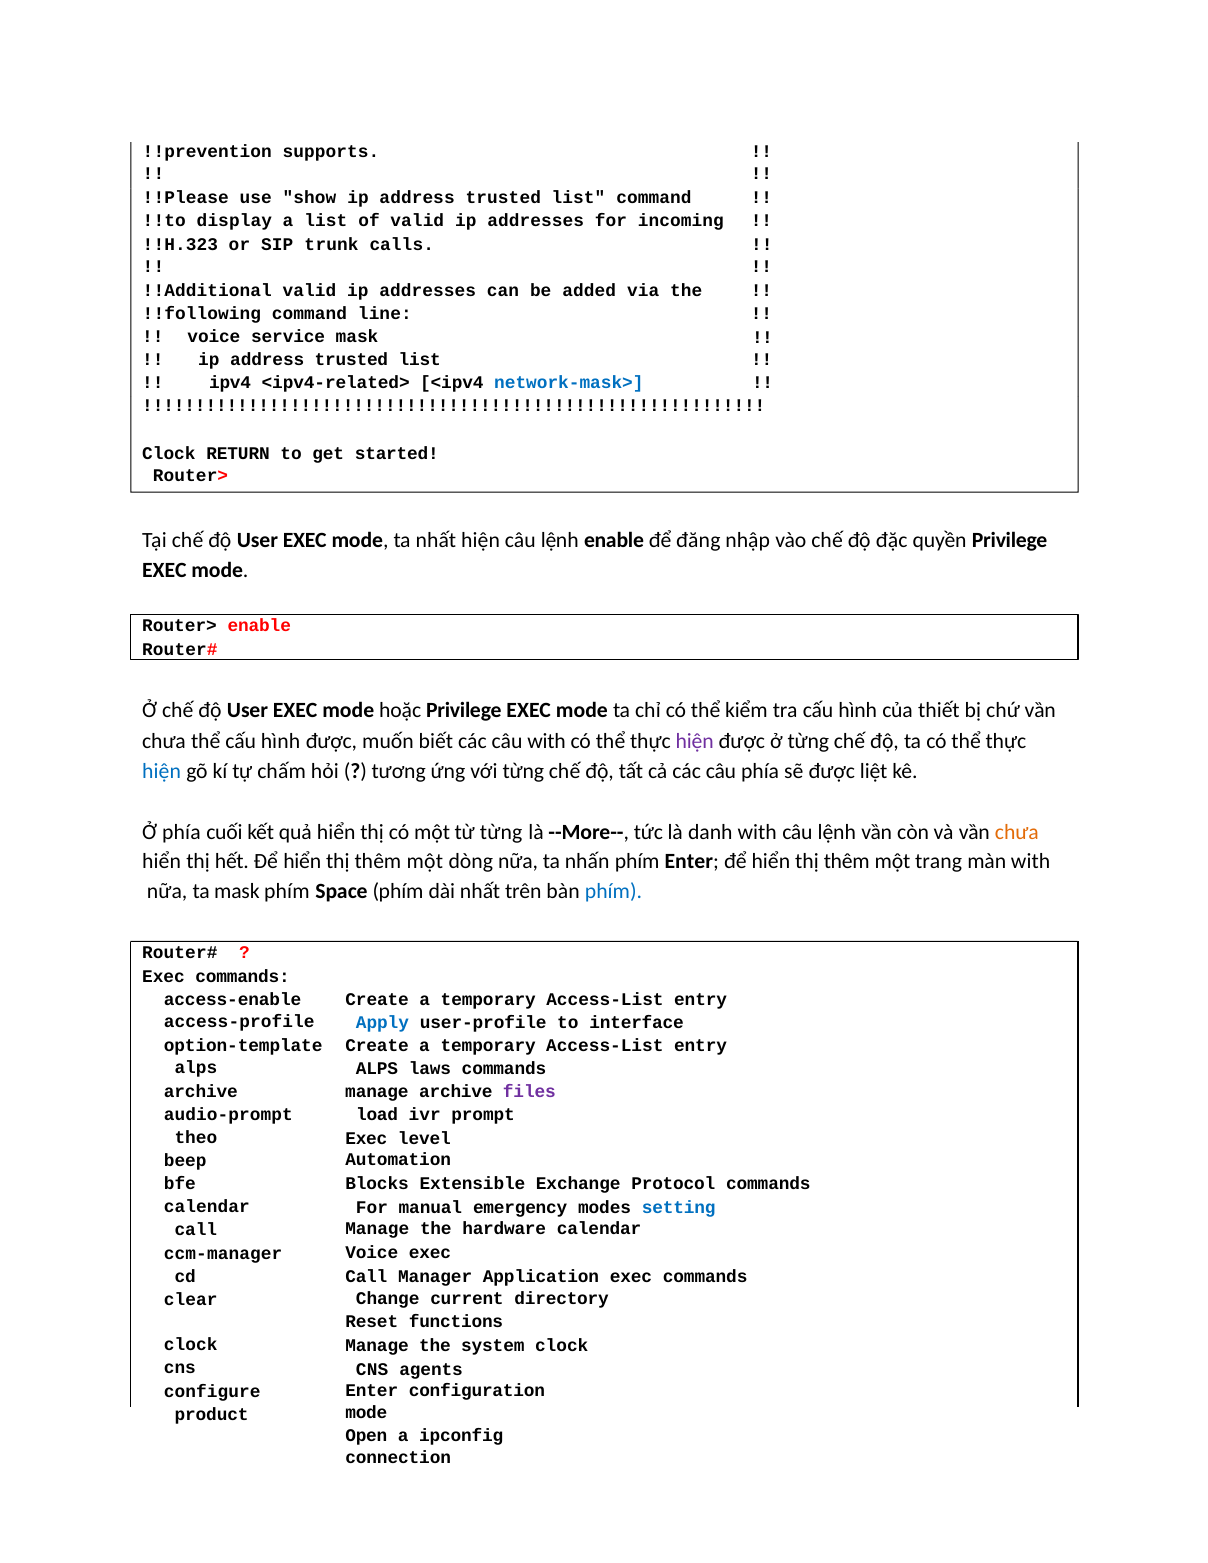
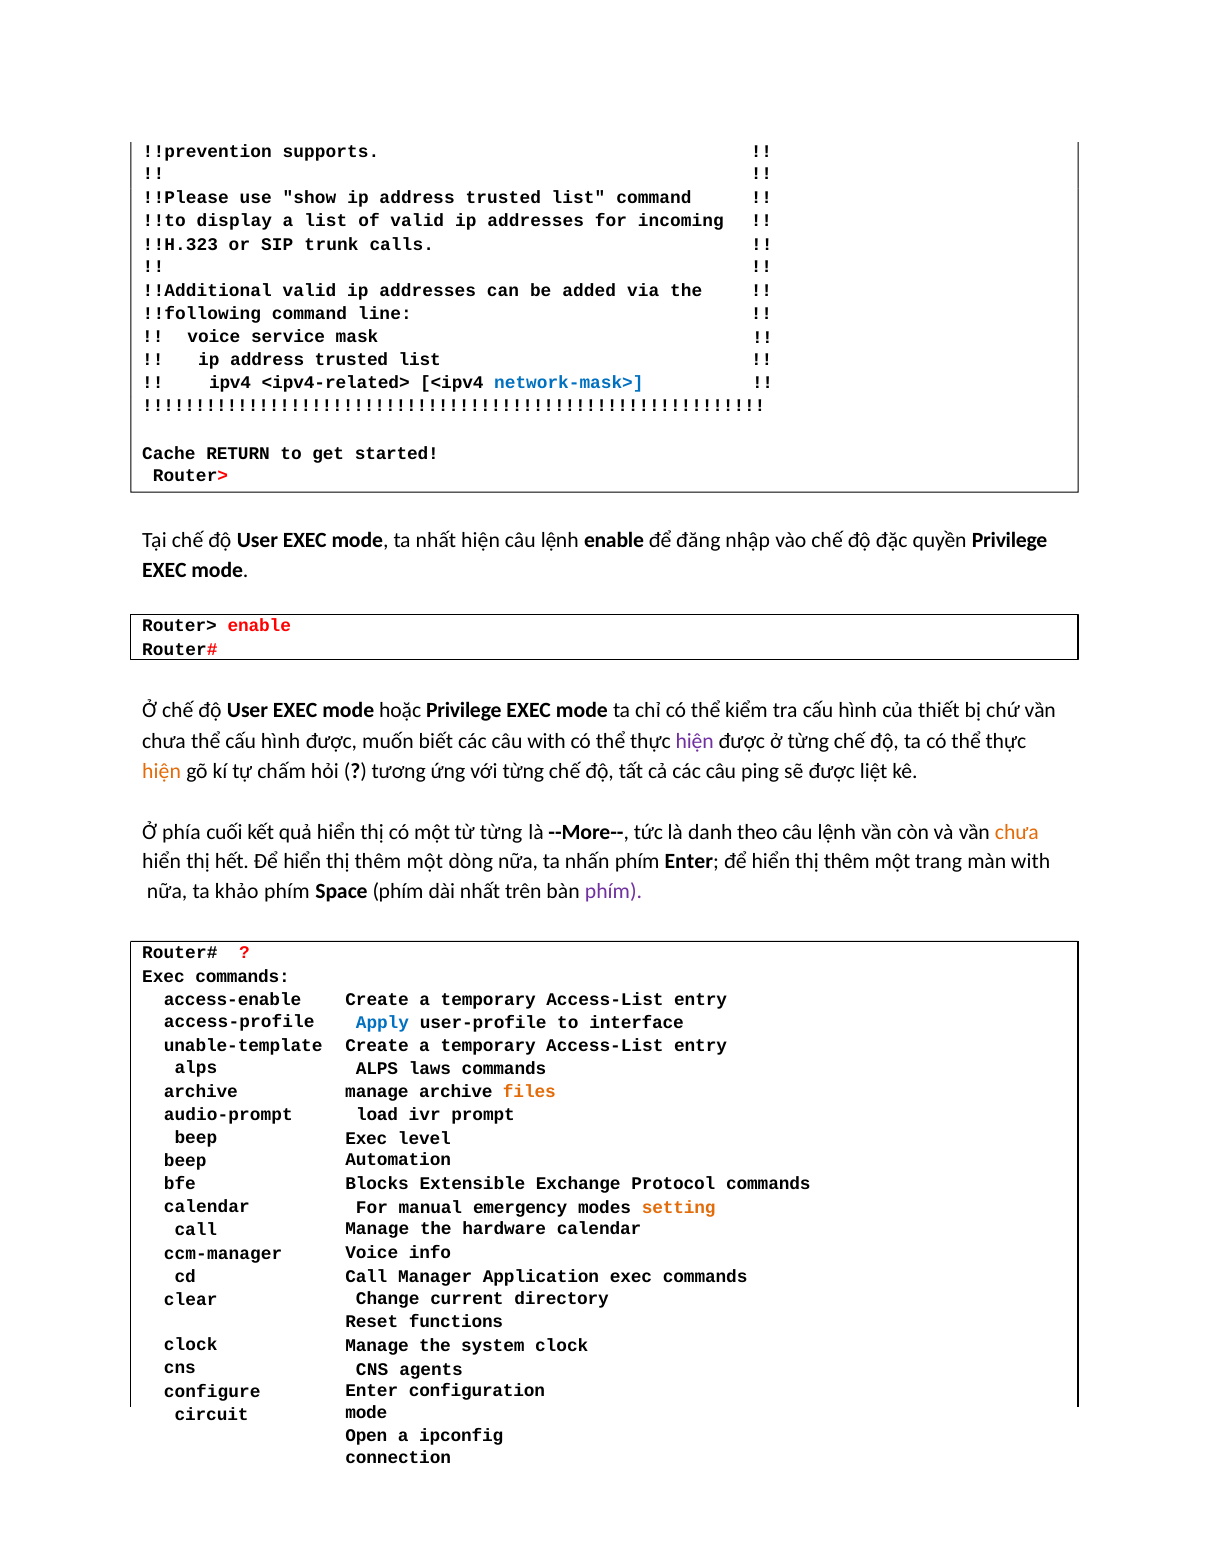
Clock at (169, 454): Clock -> Cache
hiện at (162, 772) colour: blue -> orange
câu phía: phía -> ping
danh with: with -> theo
ta mask: mask -> khảo
phím at (613, 892) colour: blue -> purple
option-template: option-template -> unable-template
files colour: purple -> orange
theo at (196, 1138): theo -> beep
setting colour: blue -> orange
Voice exec: exec -> info
product: product -> circuit
